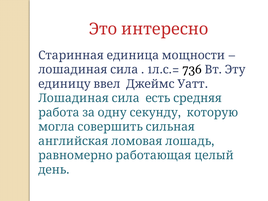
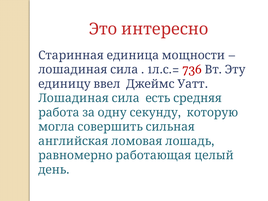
736 colour: black -> red
